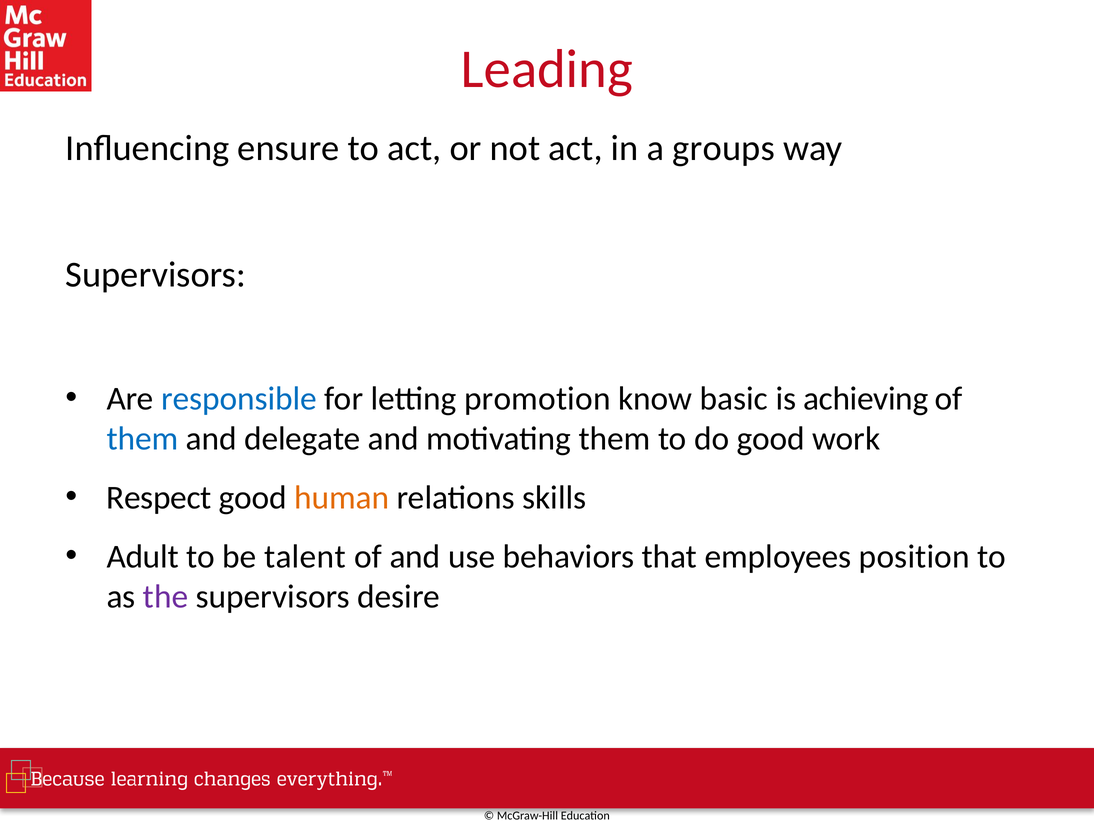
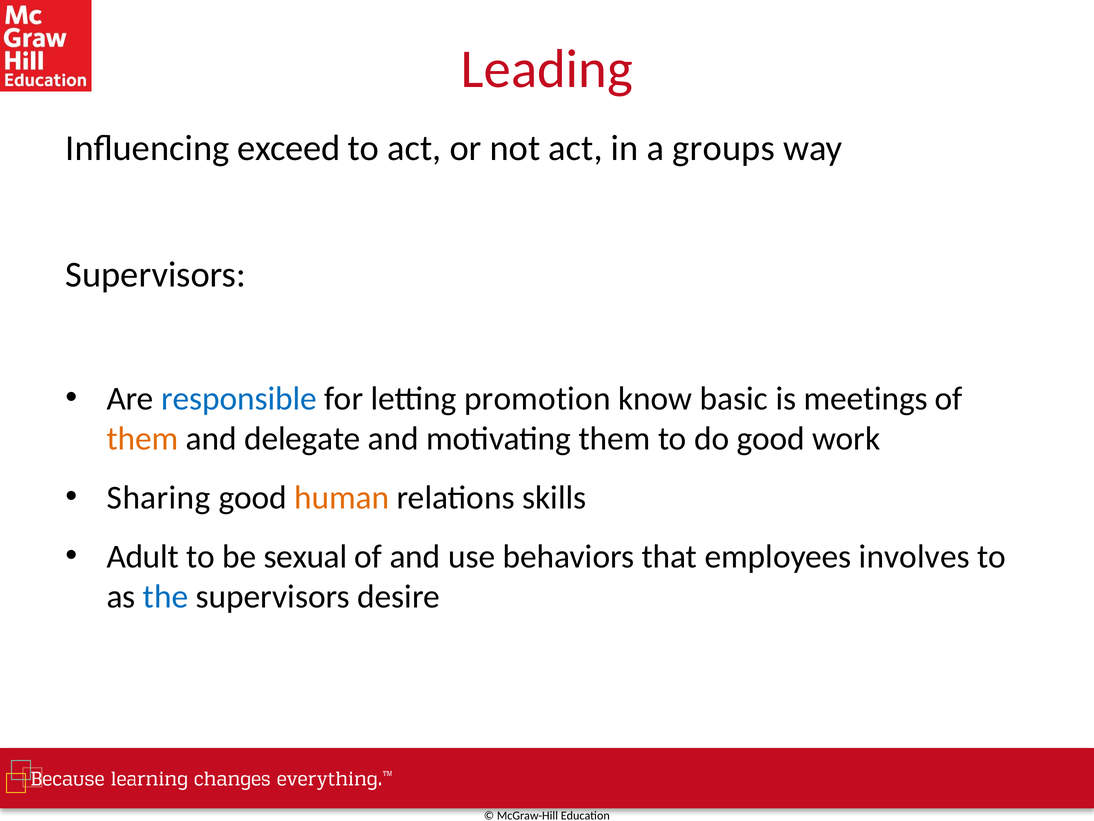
ensure: ensure -> exceed
achieving: achieving -> meetings
them at (142, 439) colour: blue -> orange
Respect: Respect -> Sharing
talent: talent -> sexual
position: position -> involves
the colour: purple -> blue
